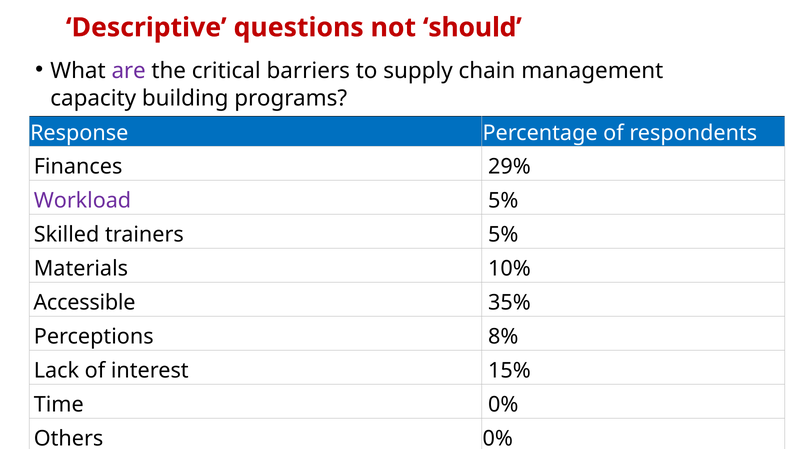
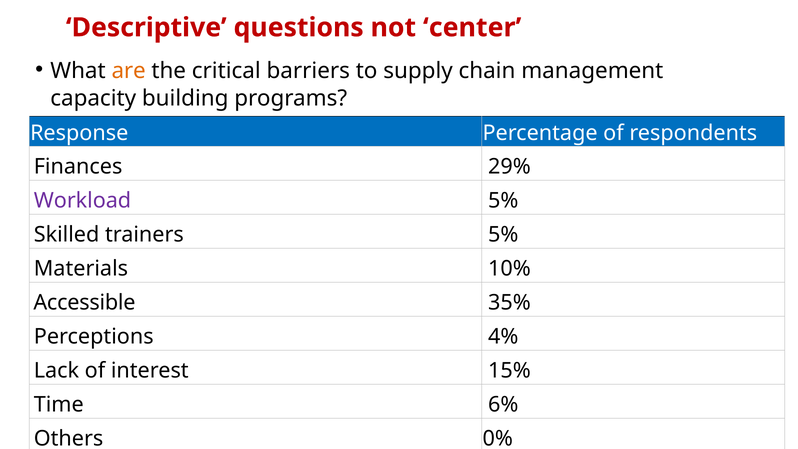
should: should -> center
are colour: purple -> orange
8%: 8% -> 4%
Time 0%: 0% -> 6%
